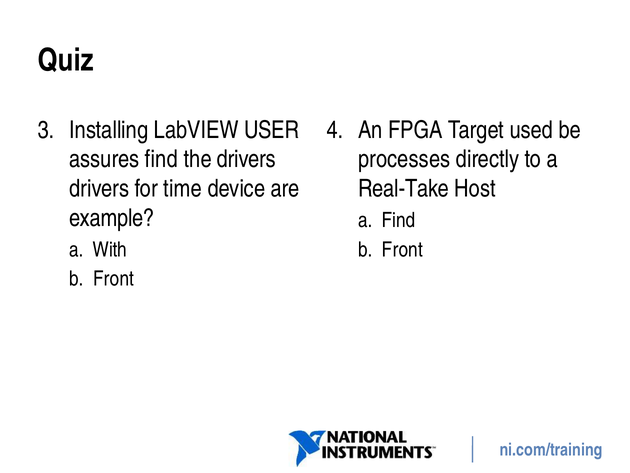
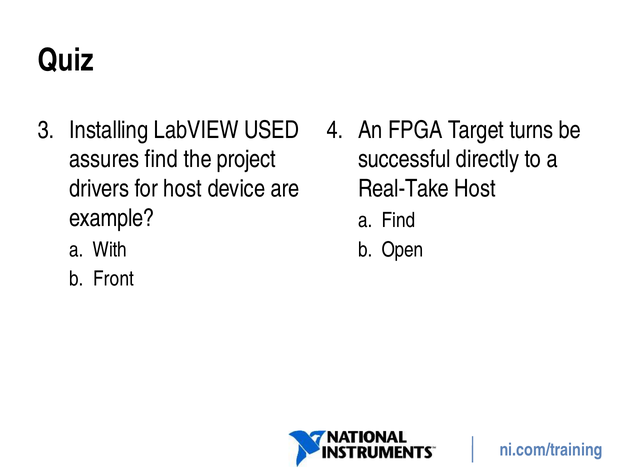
USER: USER -> USED
used: used -> turns
the drivers: drivers -> project
processes: processes -> successful
for time: time -> host
Front at (402, 249): Front -> Open
